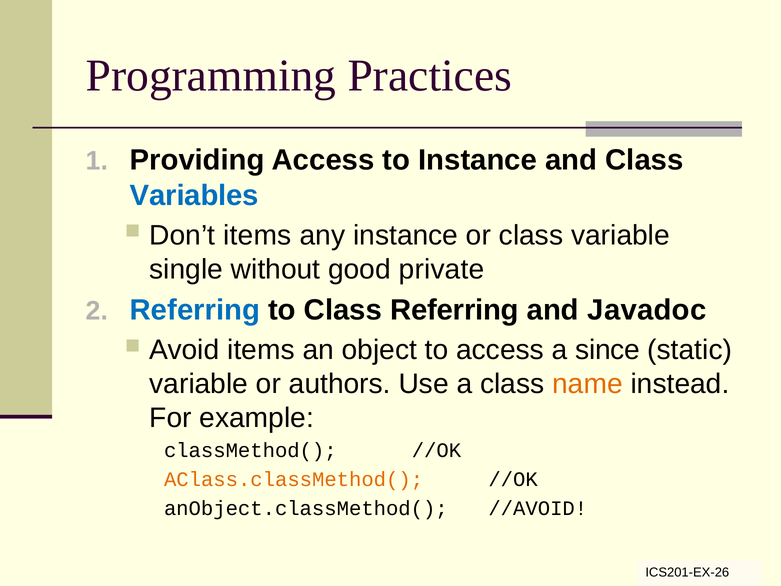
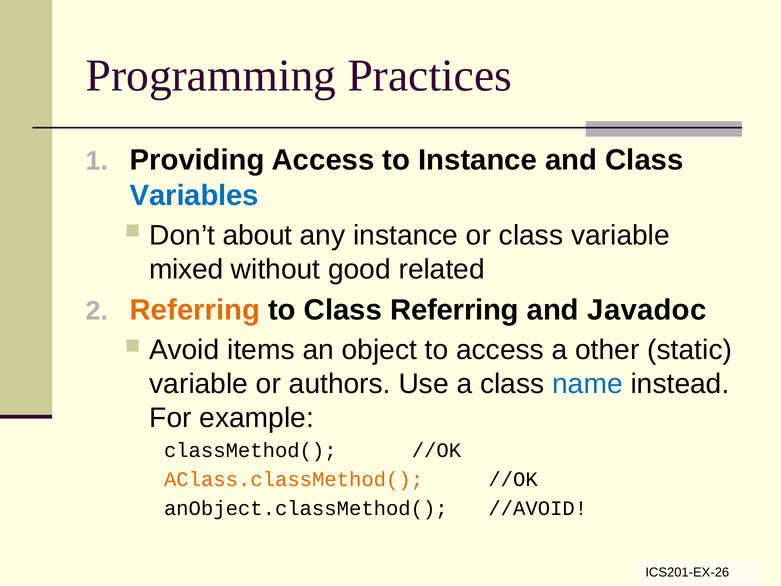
Don’t items: items -> about
single: single -> mixed
private: private -> related
Referring at (195, 310) colour: blue -> orange
since: since -> other
name colour: orange -> blue
